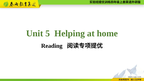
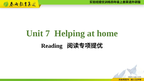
5: 5 -> 7
